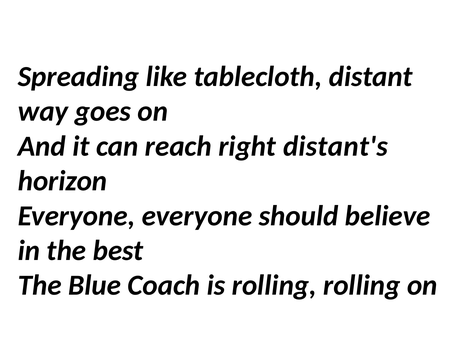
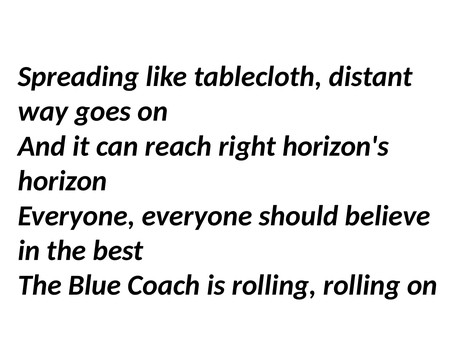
distant's: distant's -> horizon's
